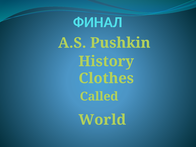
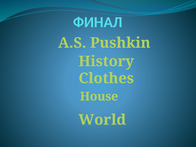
Called: Called -> House
